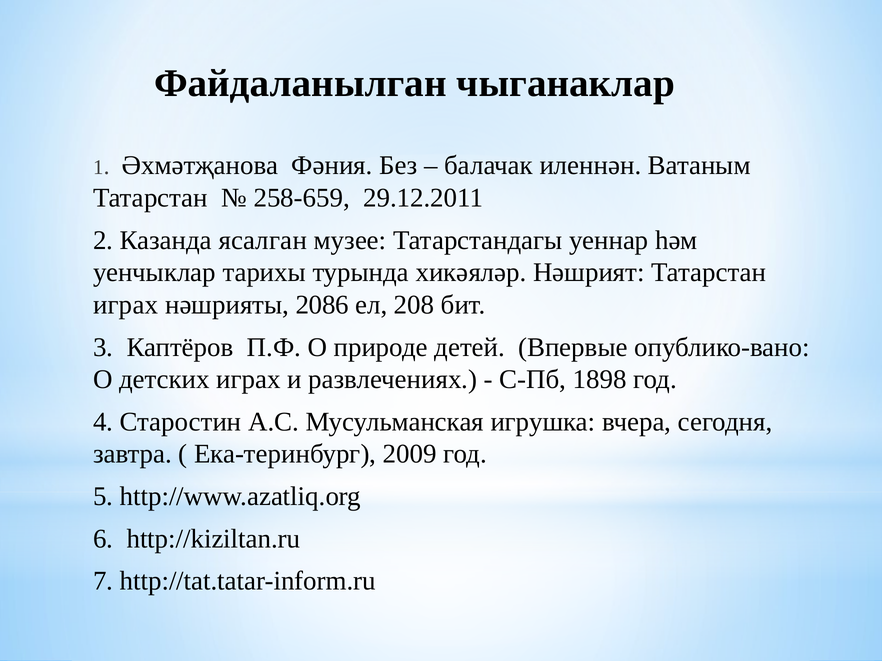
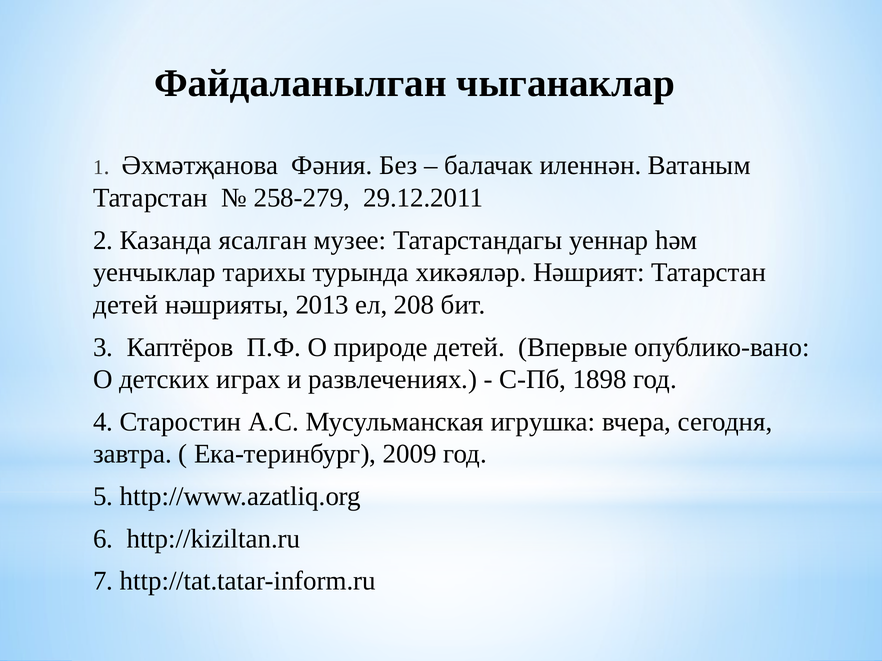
258-659: 258-659 -> 258-279
играх at (126, 305): играх -> детей
2086: 2086 -> 2013
